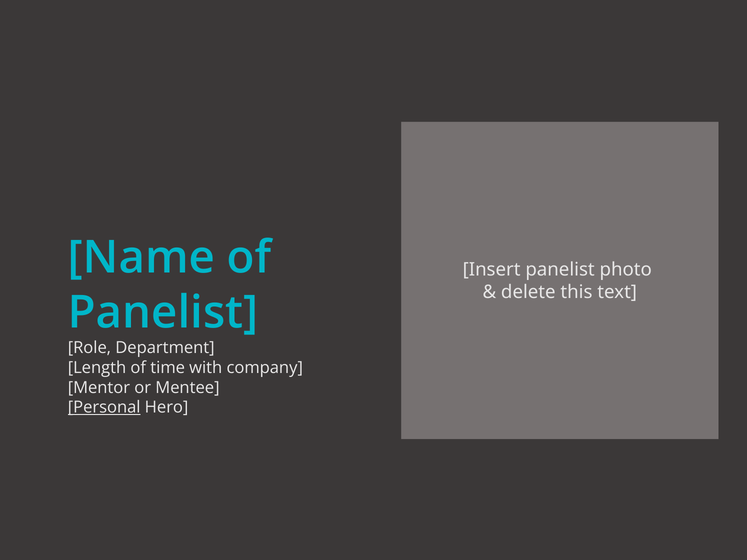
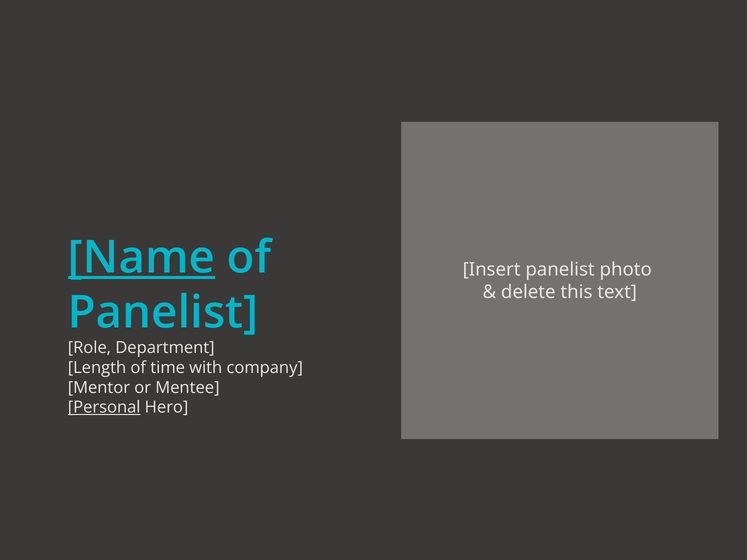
Name underline: none -> present
